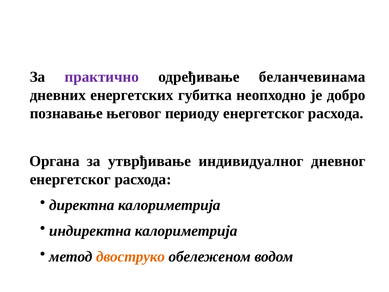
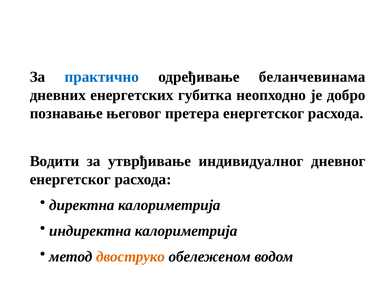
практично colour: purple -> blue
периоду: периоду -> претера
Органа: Органа -> Водити
